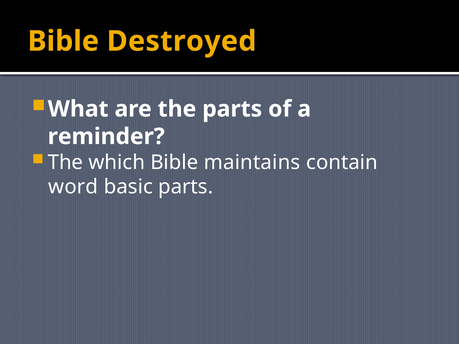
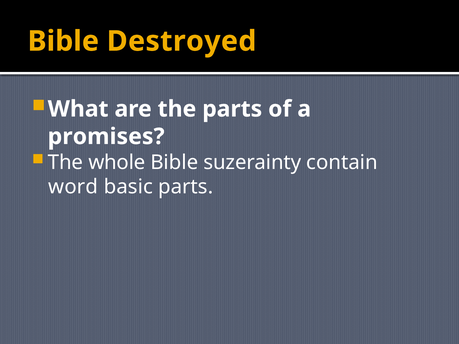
reminder: reminder -> promises
which: which -> whole
maintains: maintains -> suzerainty
